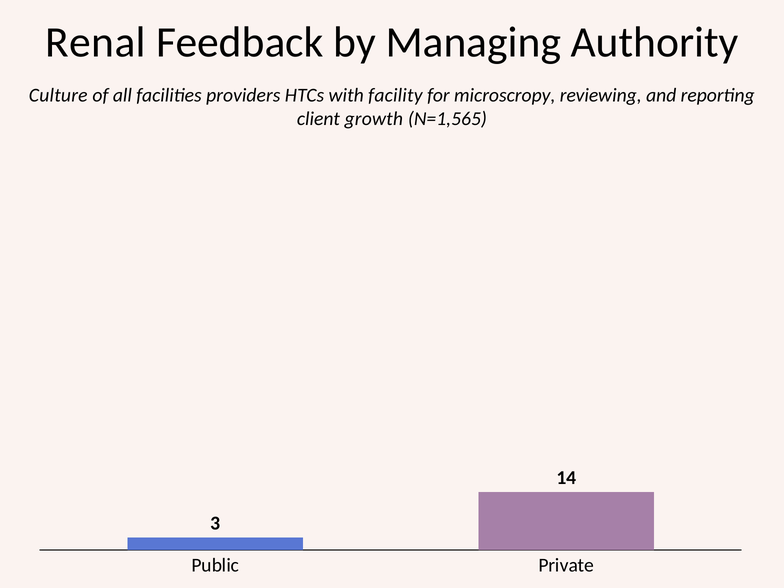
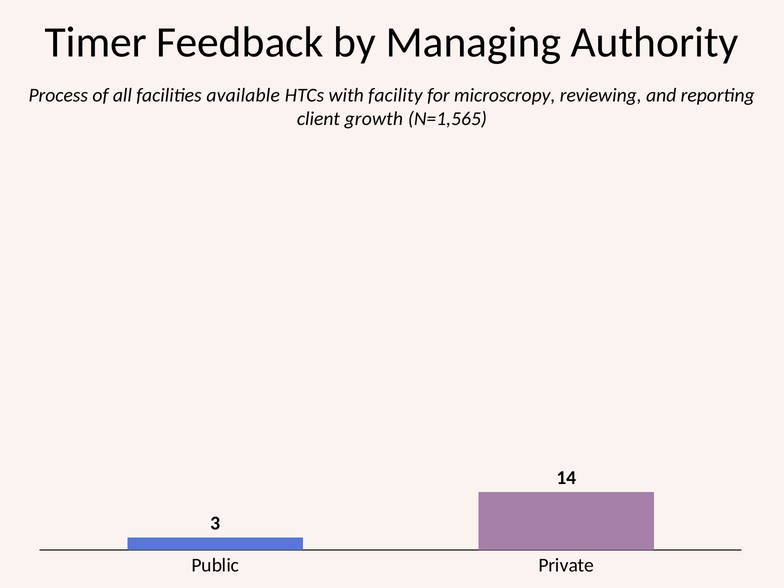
Renal: Renal -> Timer
Culture: Culture -> Process
providers: providers -> available
